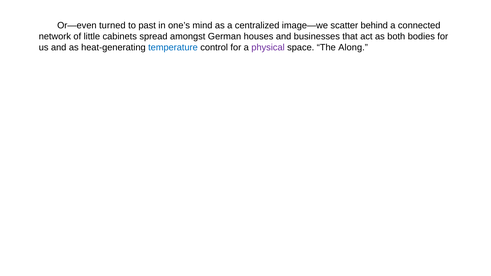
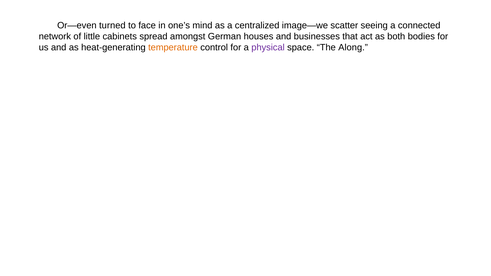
past: past -> face
behind: behind -> seeing
temperature colour: blue -> orange
